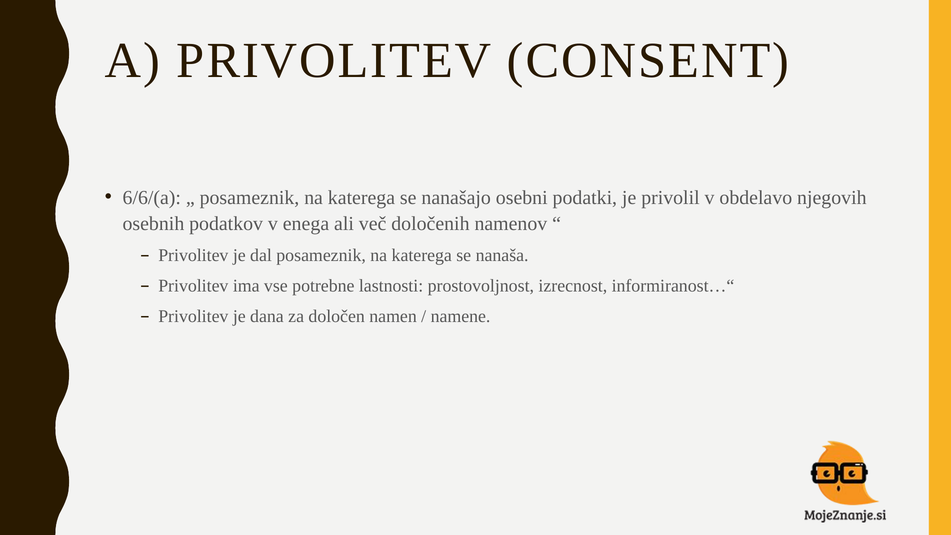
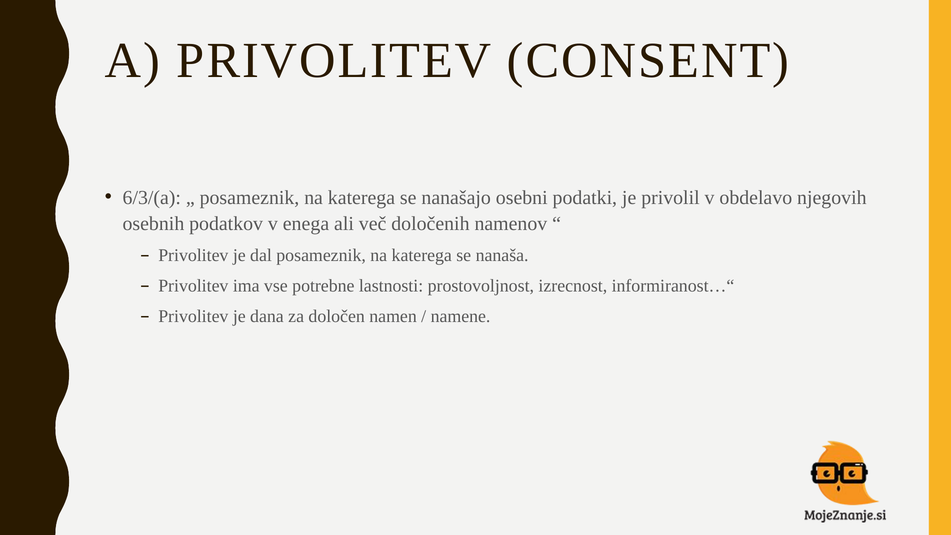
6/6/(a: 6/6/(a -> 6/3/(a
